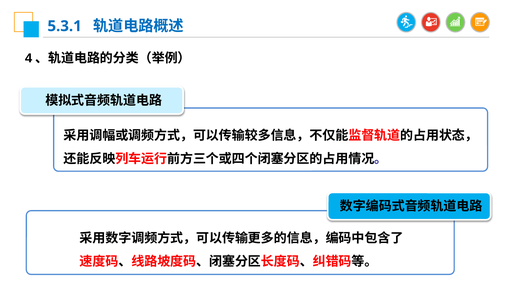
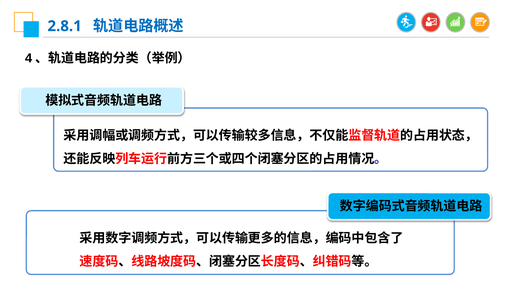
5.3.1: 5.3.1 -> 2.8.1
